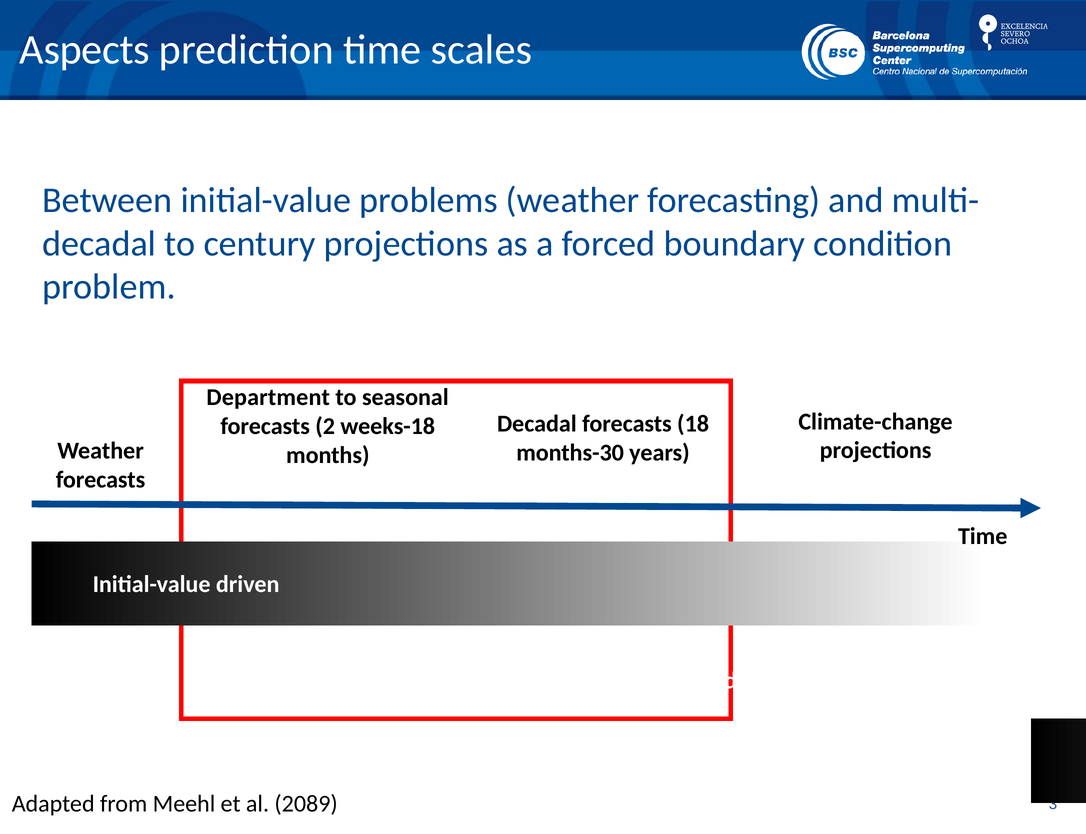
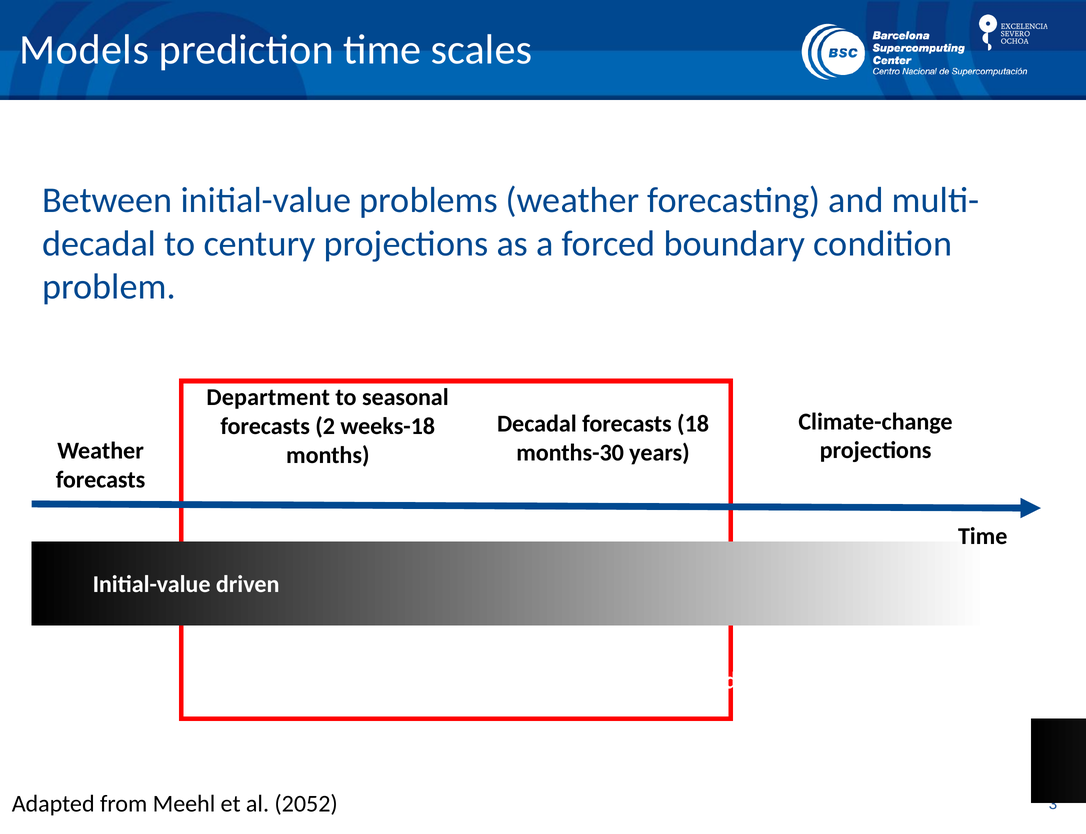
Aspects: Aspects -> Models
2089: 2089 -> 2052
